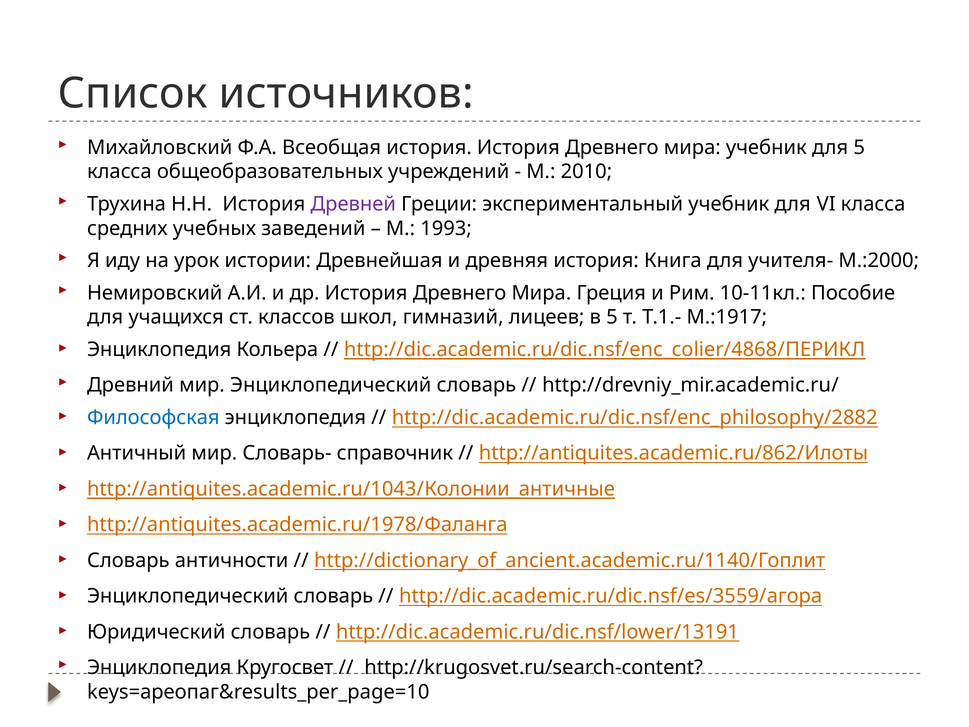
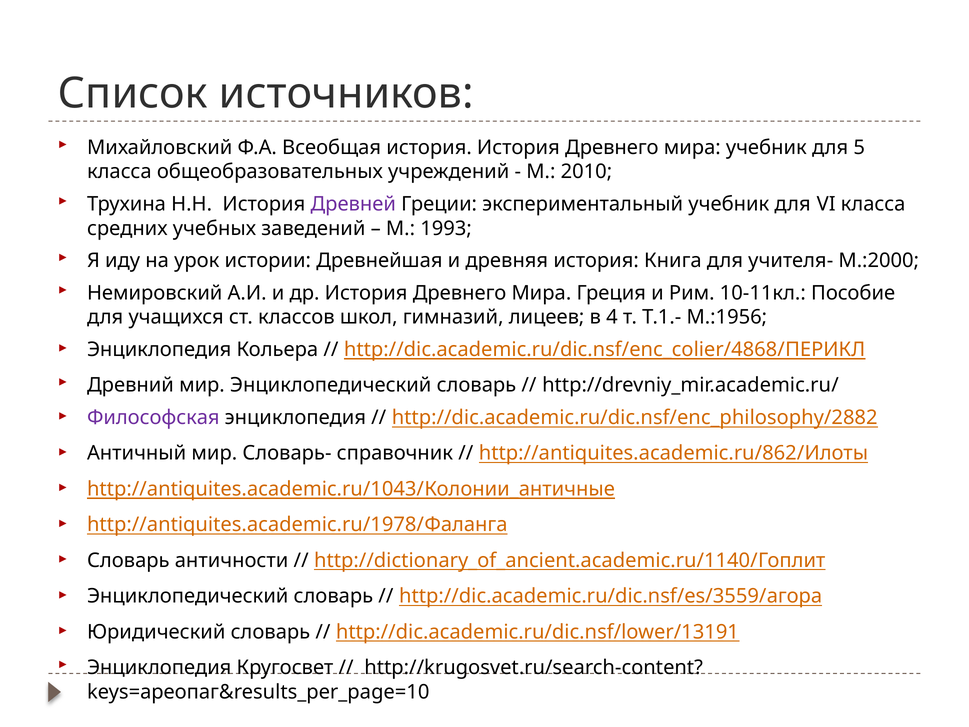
в 5: 5 -> 4
М.:1917: М.:1917 -> М.:1956
Философская colour: blue -> purple
